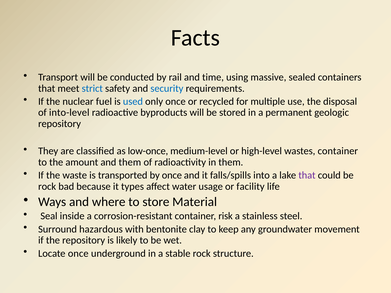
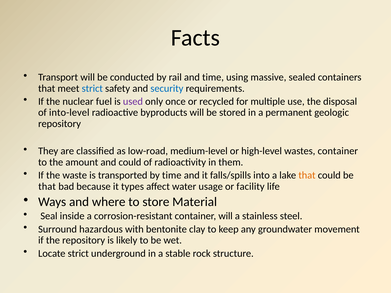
used colour: blue -> purple
low-once: low-once -> low-road
and them: them -> could
by once: once -> time
that at (307, 175) colour: purple -> orange
rock at (47, 187): rock -> that
container risk: risk -> will
Locate once: once -> strict
